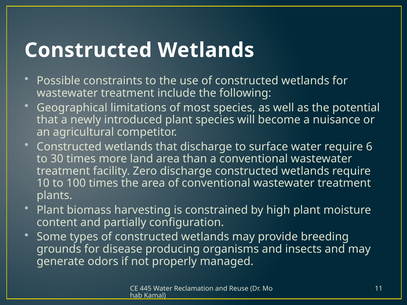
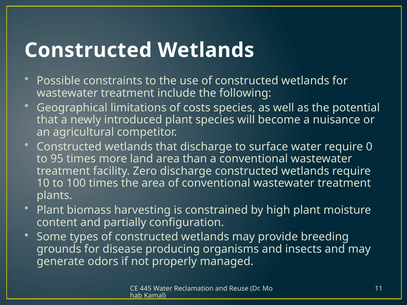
most: most -> costs
6: 6 -> 0
30: 30 -> 95
